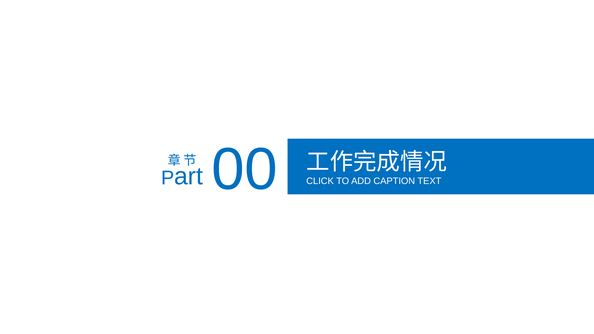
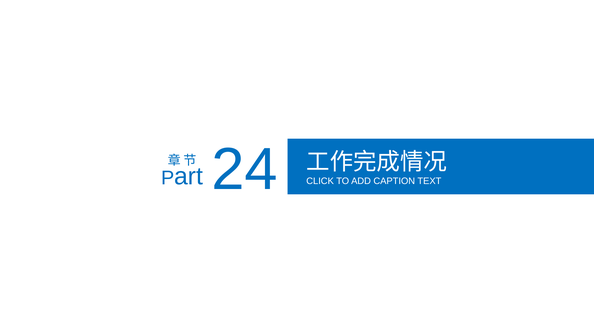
00: 00 -> 24
